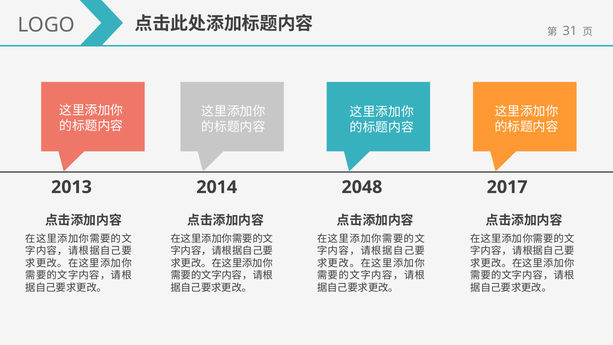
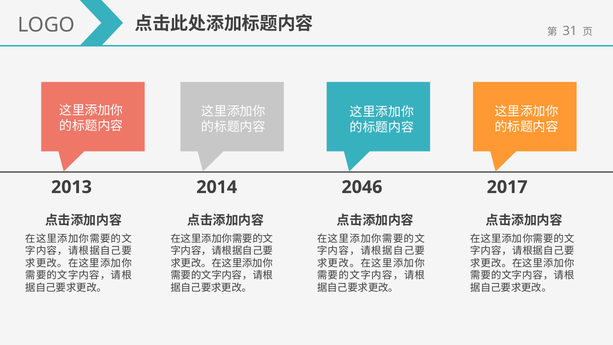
2048: 2048 -> 2046
